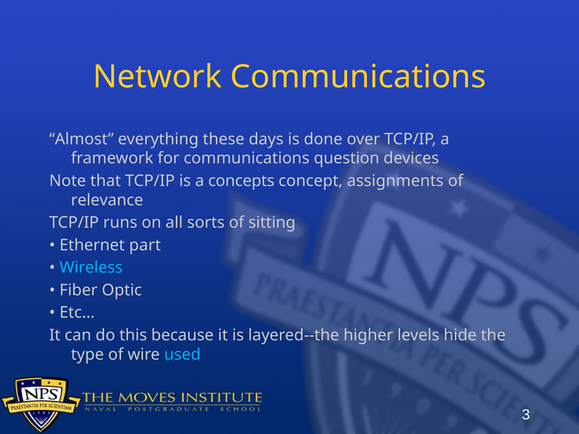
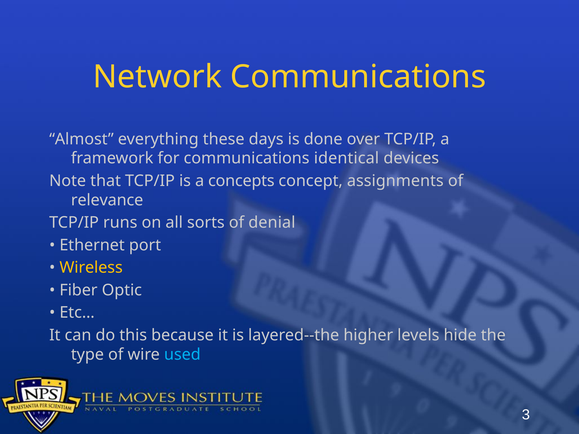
question: question -> identical
sitting: sitting -> denial
part: part -> port
Wireless colour: light blue -> yellow
